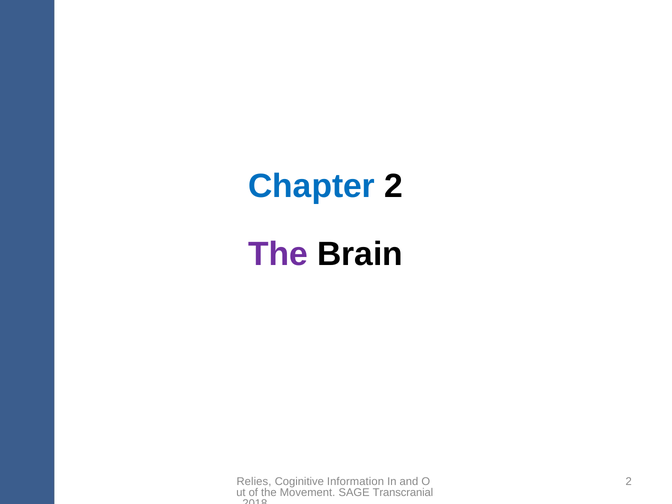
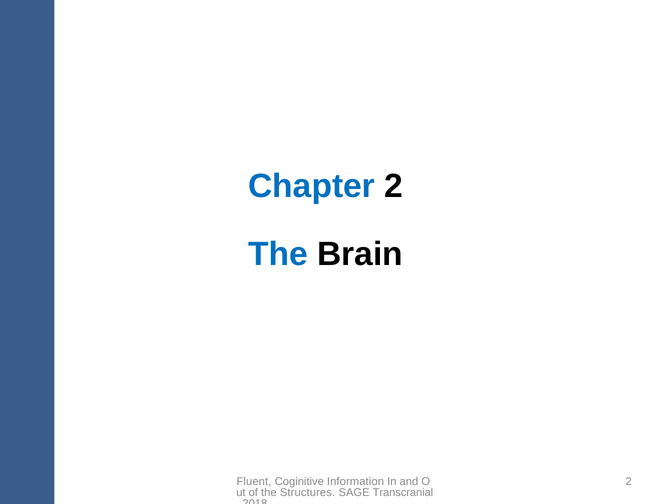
The at (278, 254) colour: purple -> blue
Relies: Relies -> Fluent
Movement: Movement -> Structures
